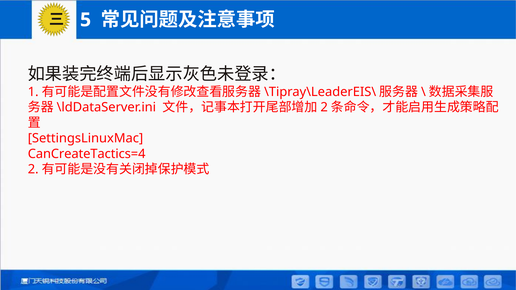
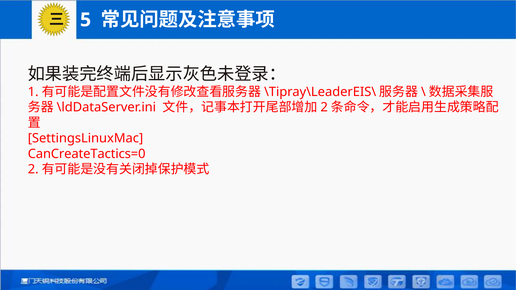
CanCreateTactics=4: CanCreateTactics=4 -> CanCreateTactics=0
